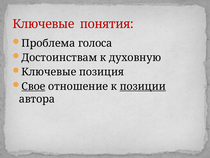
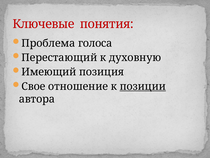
Достоинствам: Достоинствам -> Перестающий
Ключевые at (49, 72): Ключевые -> Имеющий
Свое underline: present -> none
